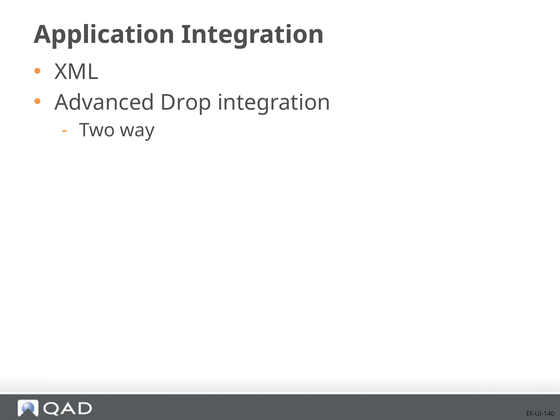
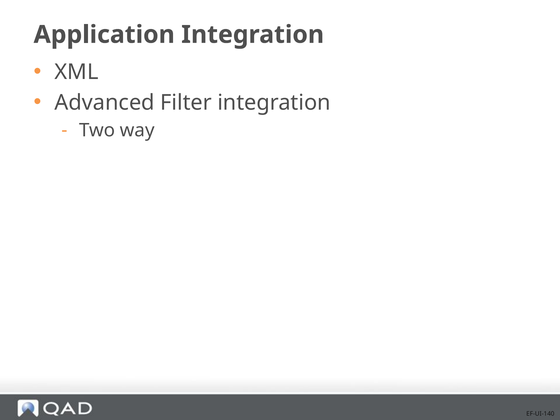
Drop: Drop -> Filter
